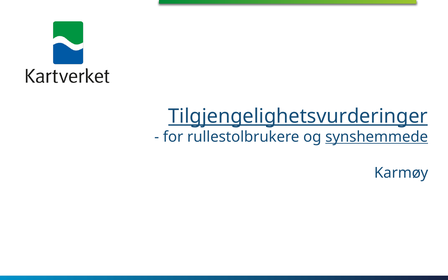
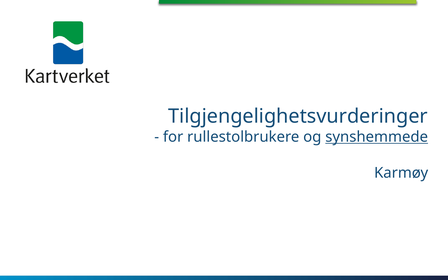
Tilgjengelighetsvurderinger underline: present -> none
